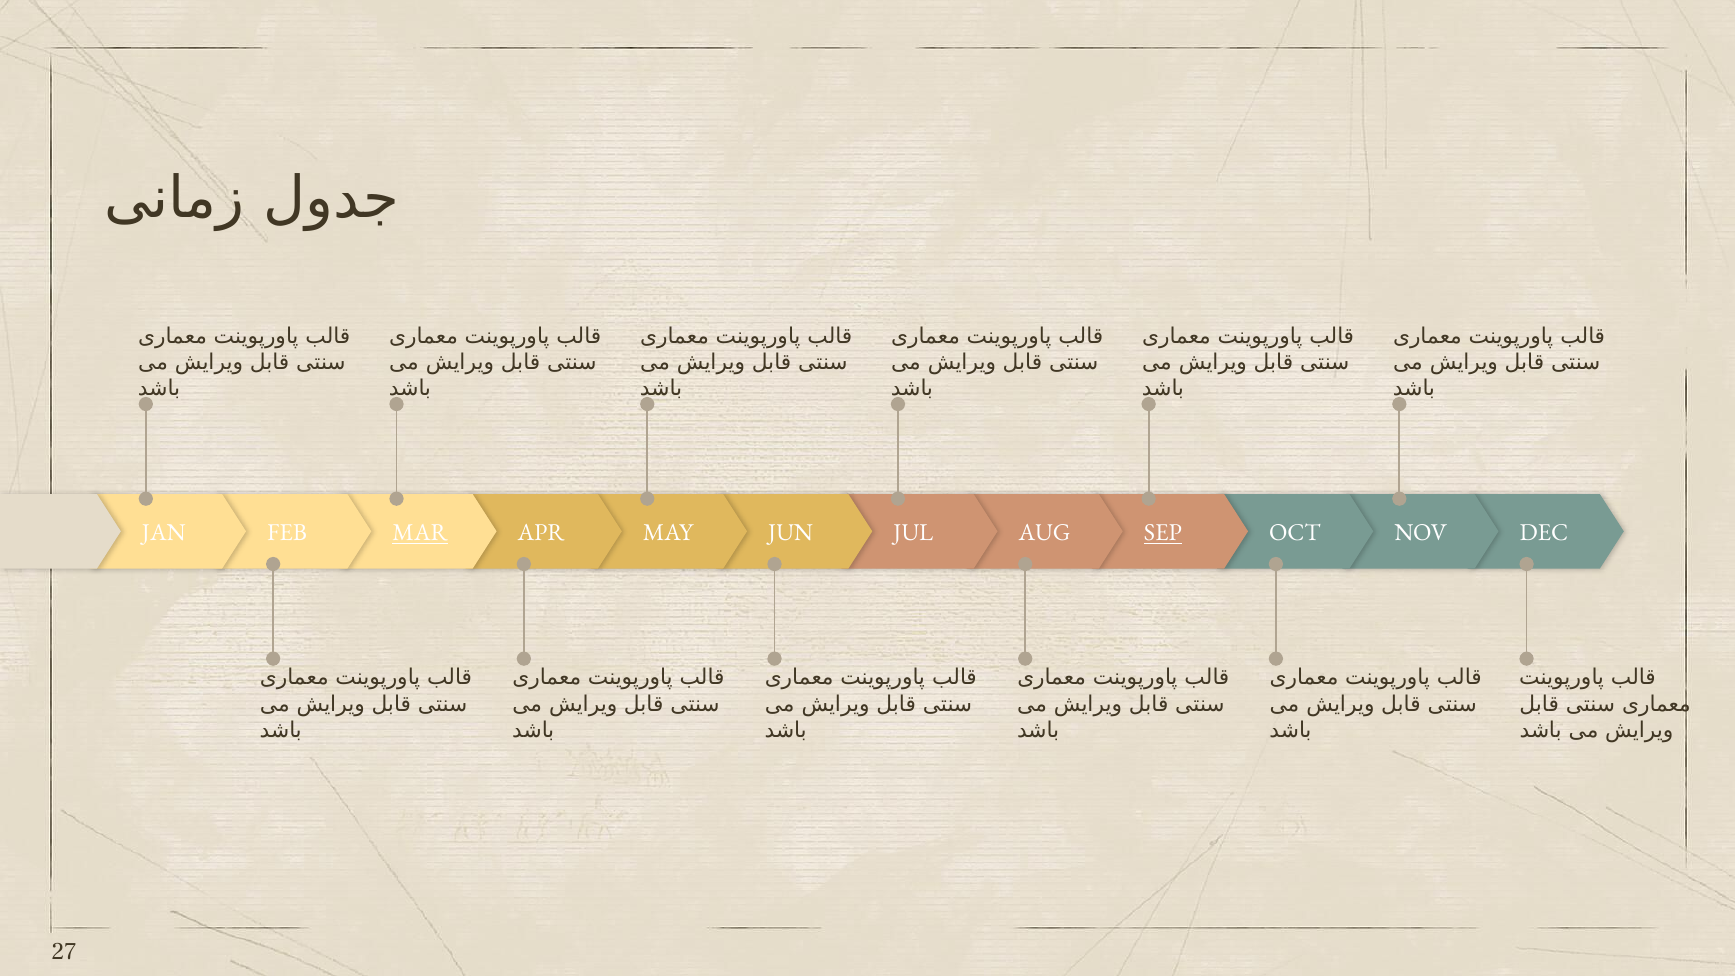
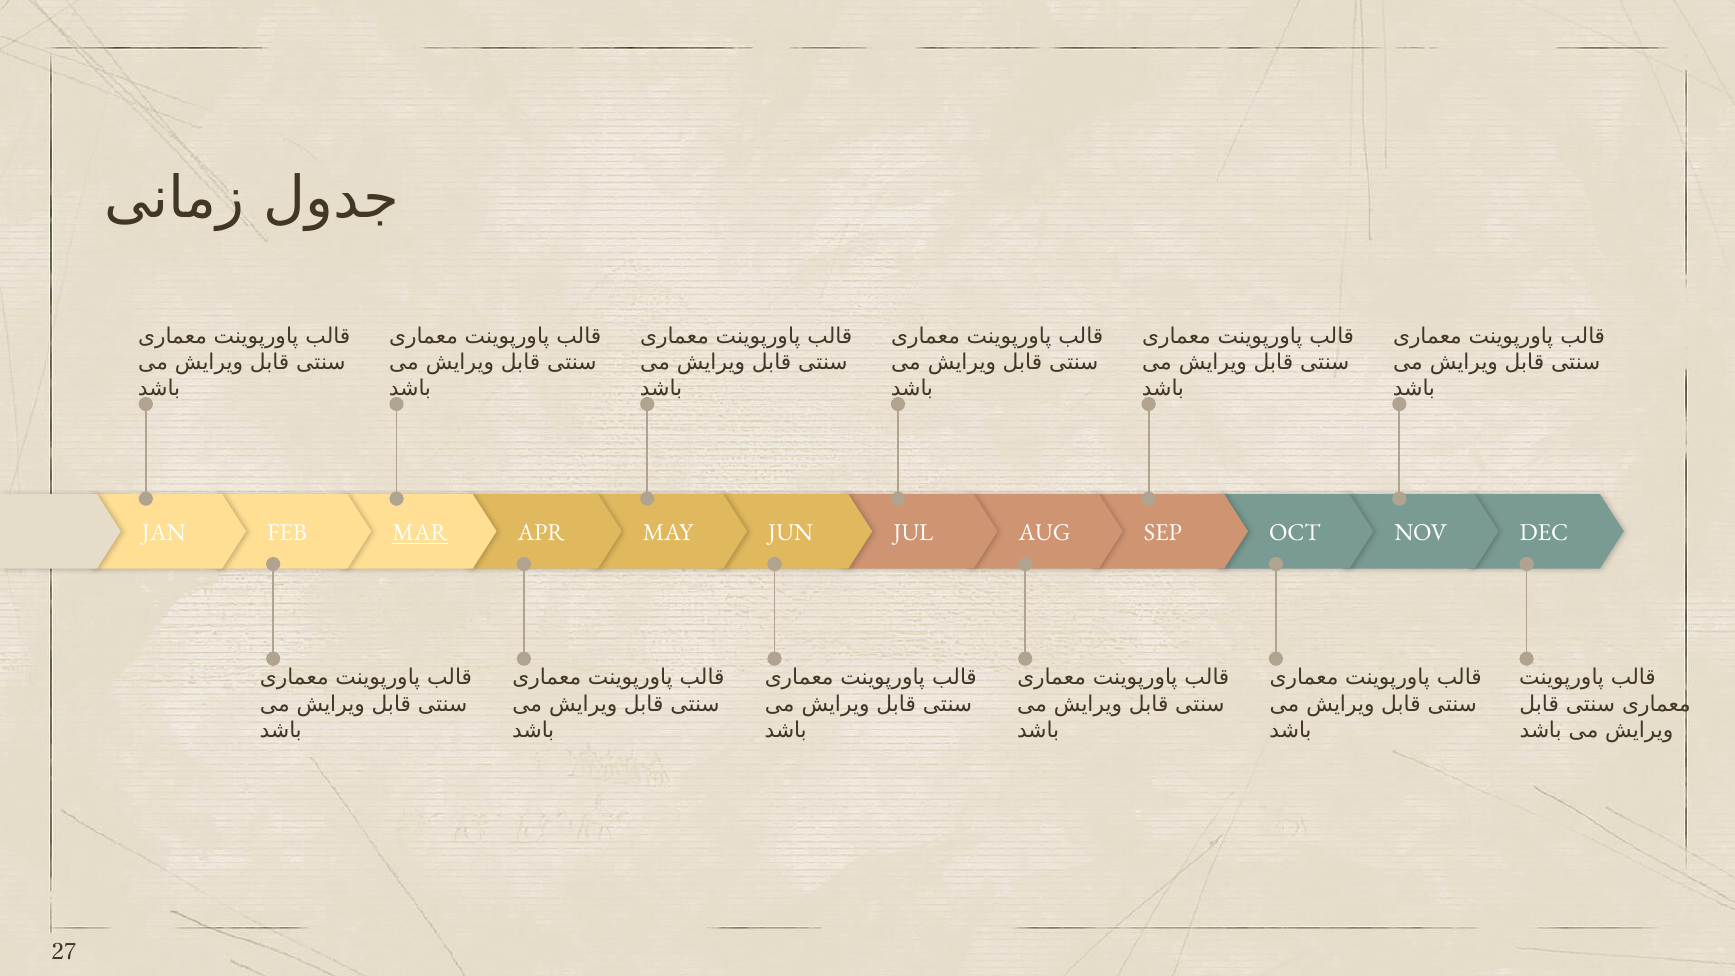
SEP underline: present -> none
